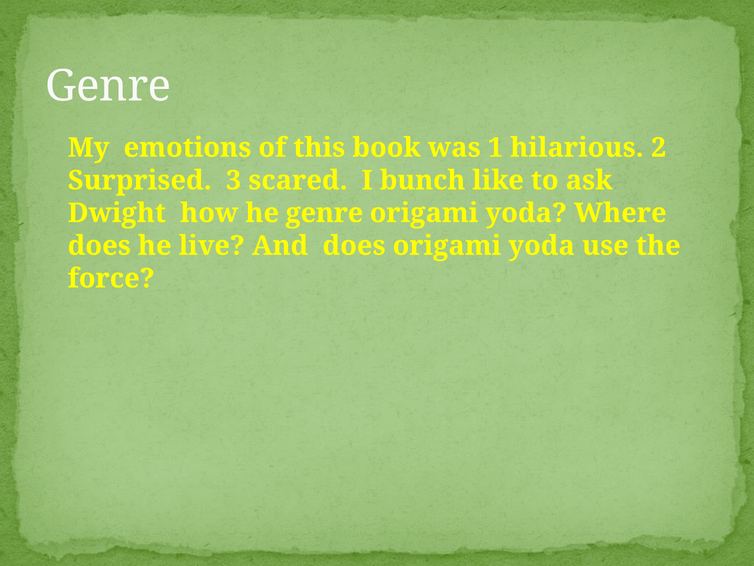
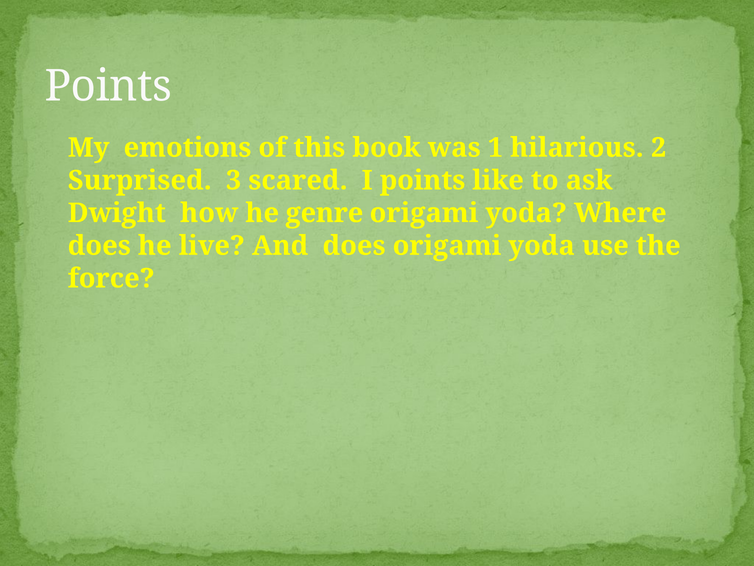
Genre at (108, 86): Genre -> Points
I bunch: bunch -> points
